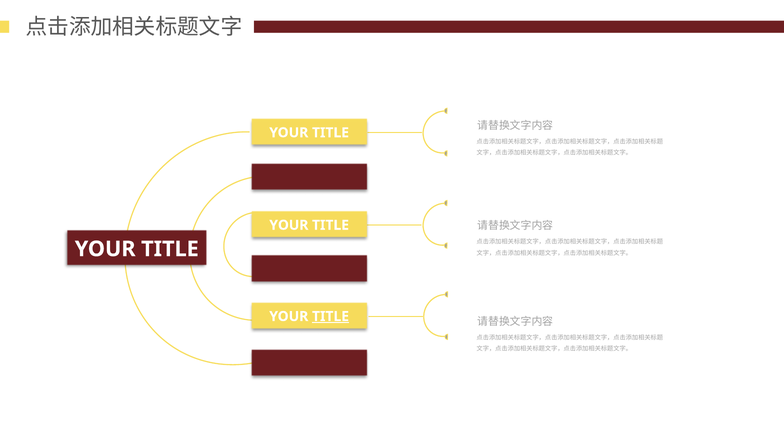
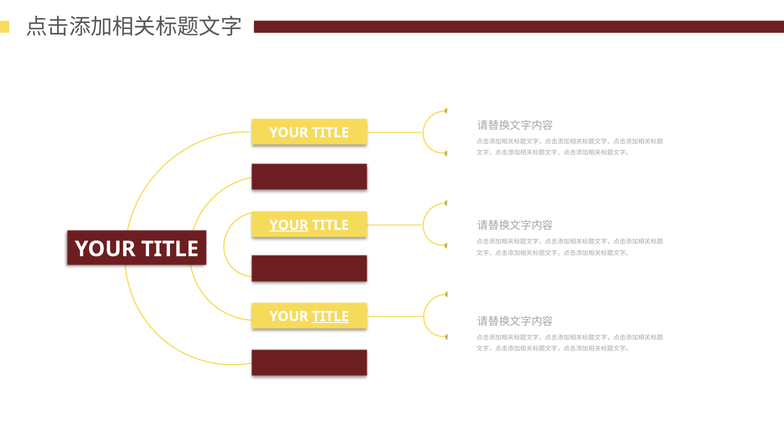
YOUR at (289, 225) underline: none -> present
